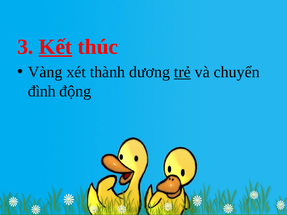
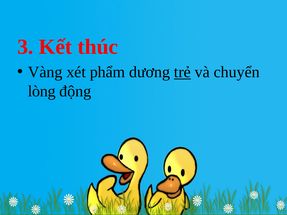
Kết underline: present -> none
thành: thành -> phẩm
đình: đình -> lòng
